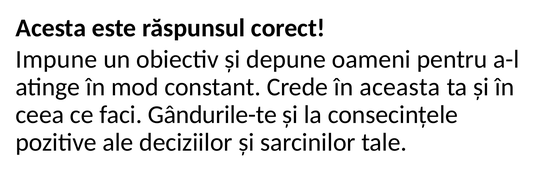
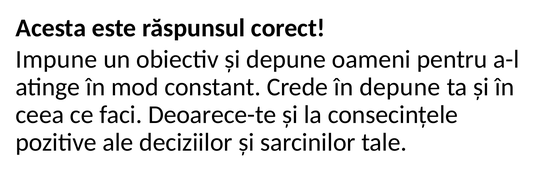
în aceasta: aceasta -> depune
Gândurile-te: Gândurile-te -> Deoarece-te
